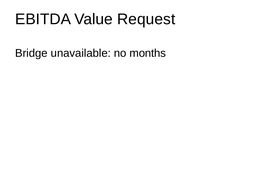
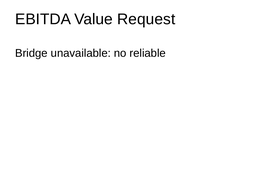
months: months -> reliable
